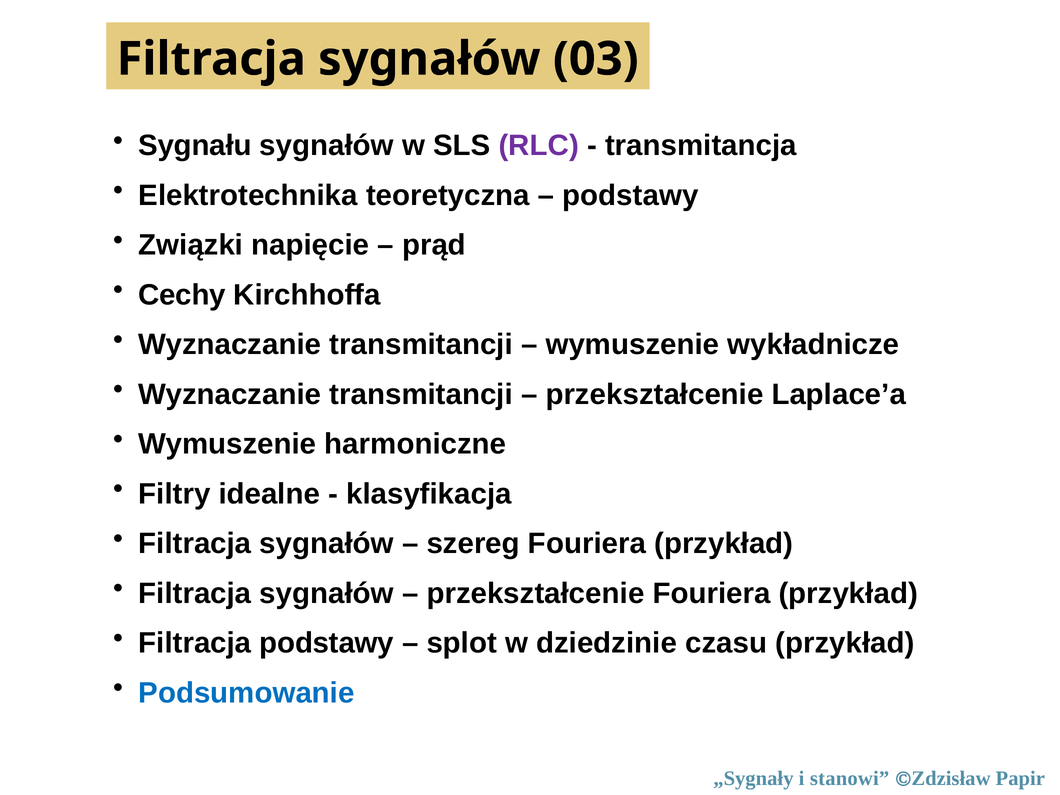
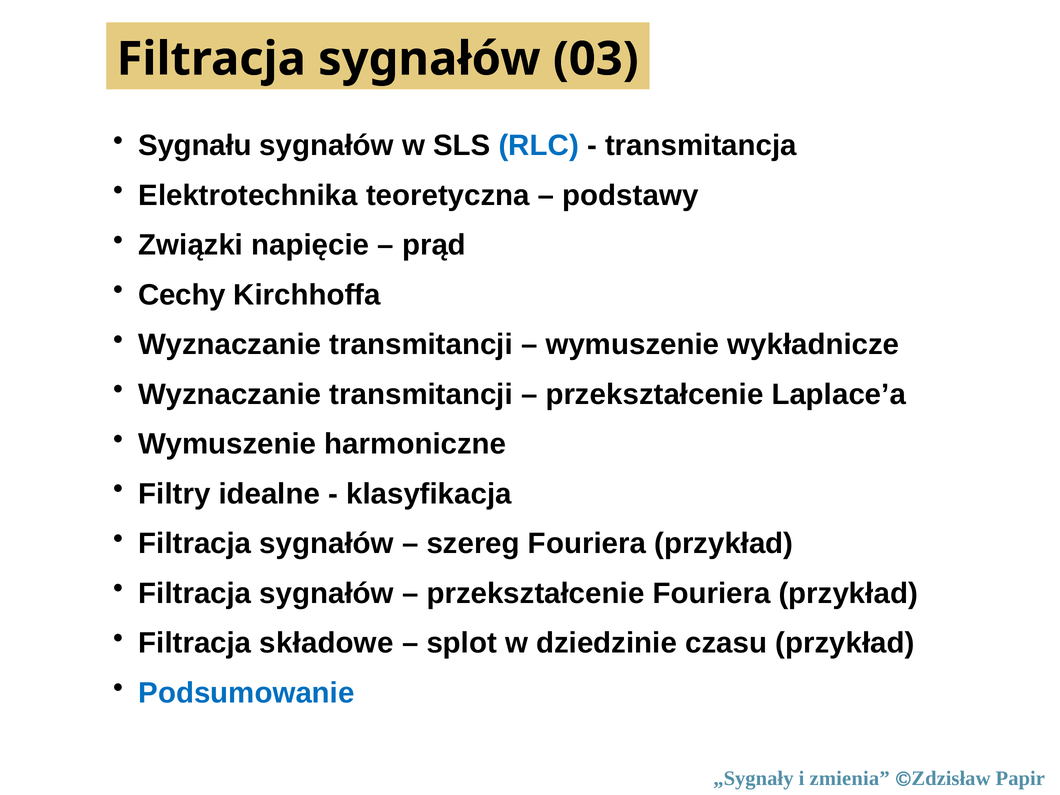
RLC colour: purple -> blue
Filtracja podstawy: podstawy -> składowe
stanowi: stanowi -> zmienia
